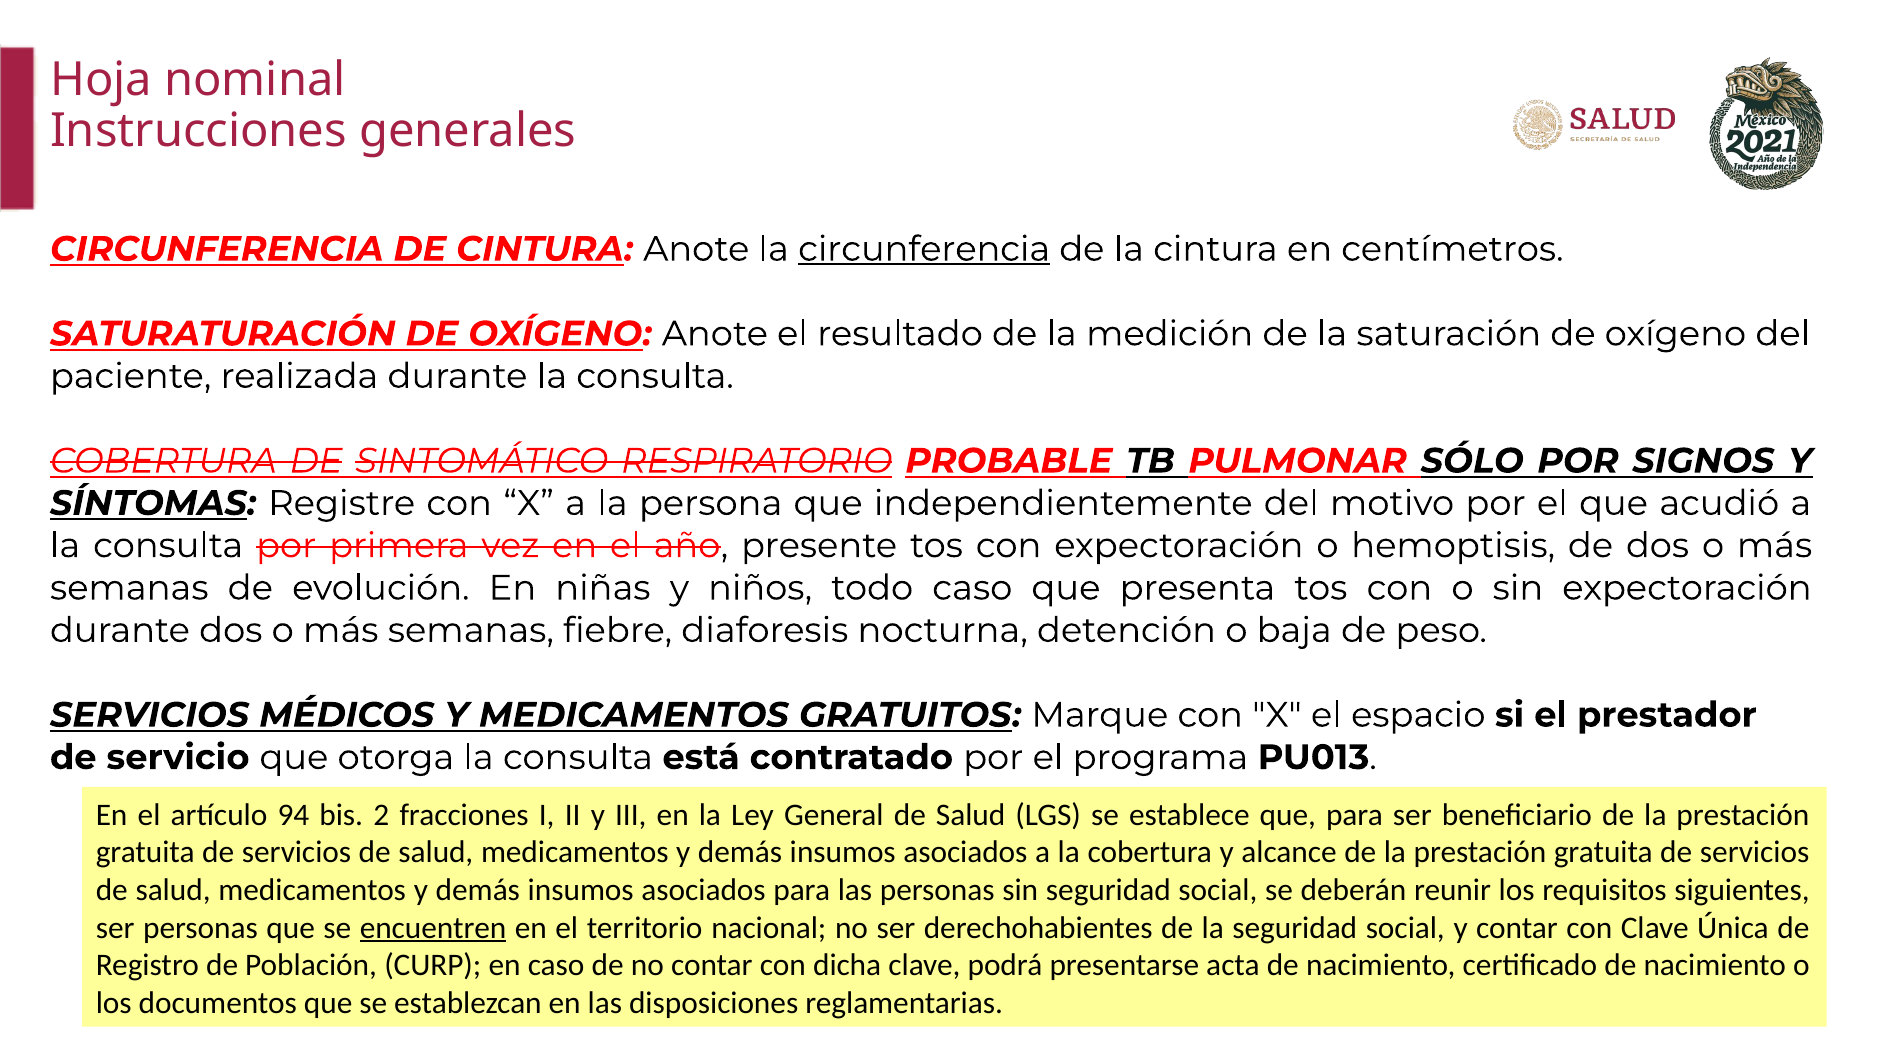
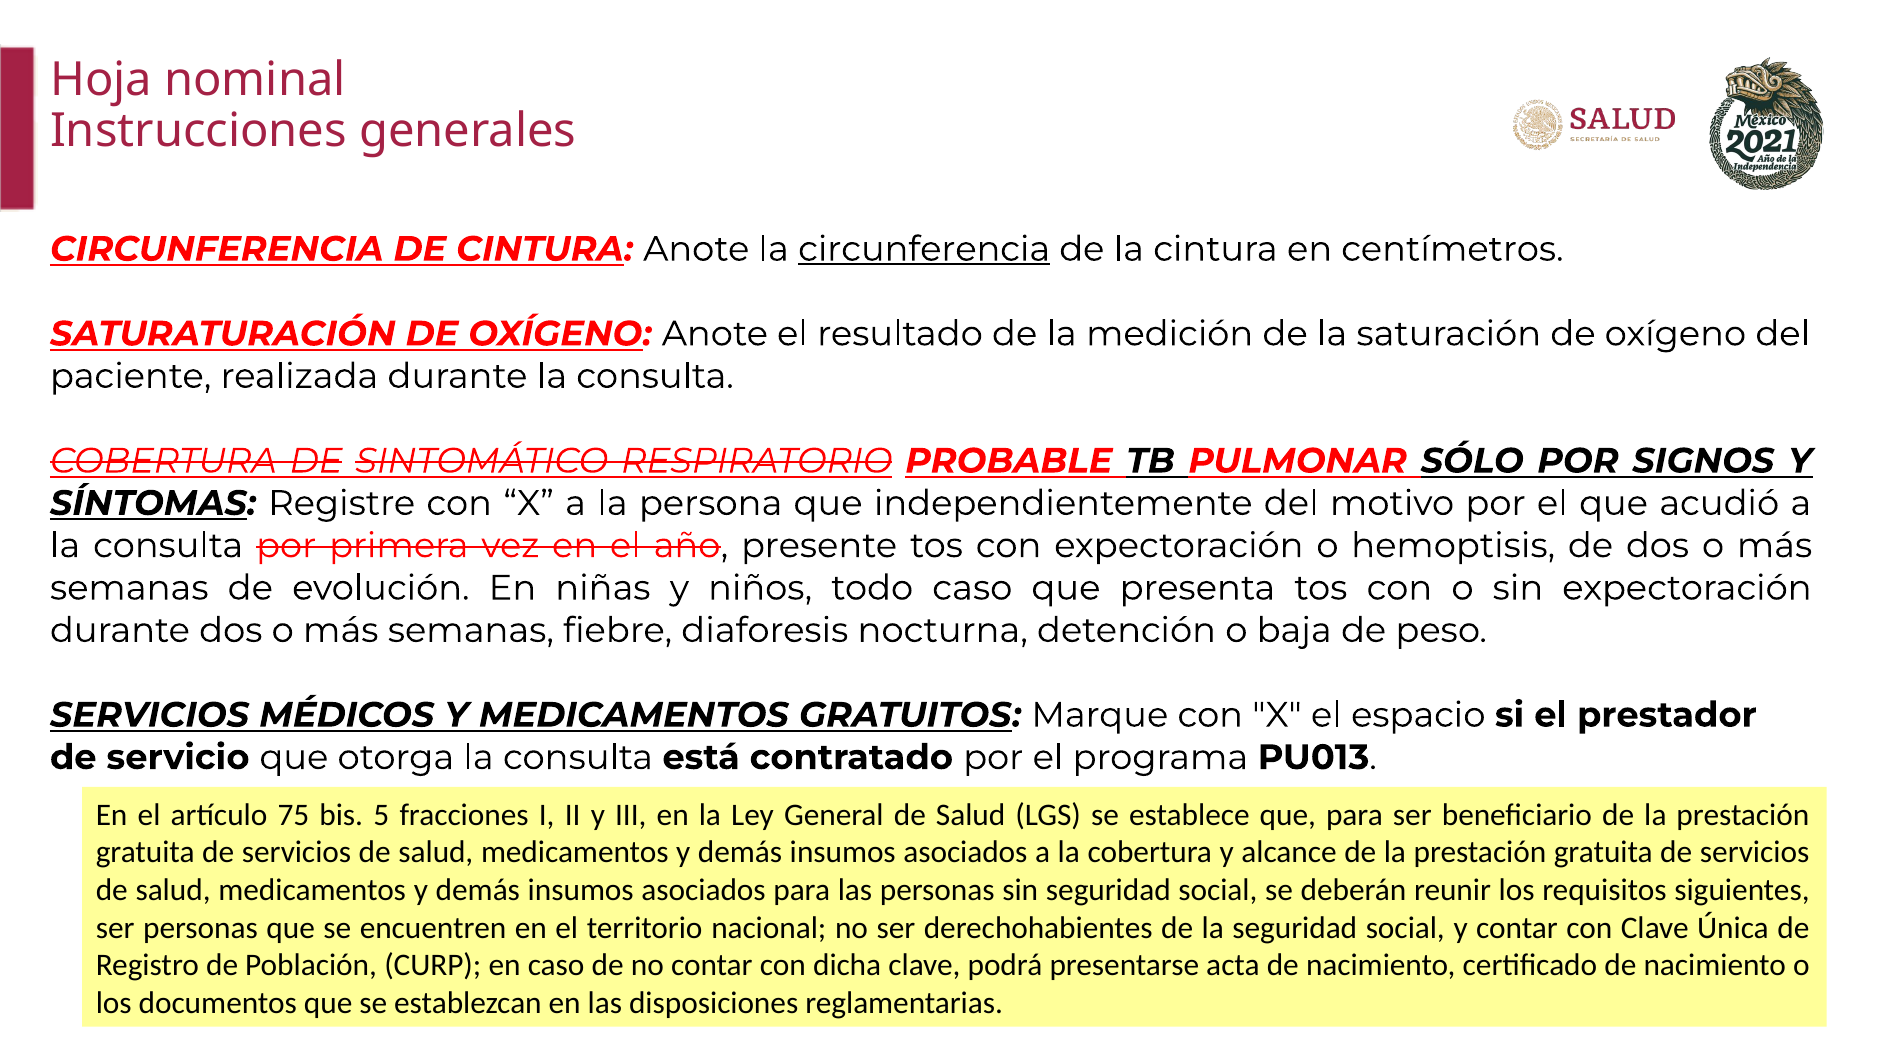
94: 94 -> 75
2: 2 -> 5
encuentren underline: present -> none
